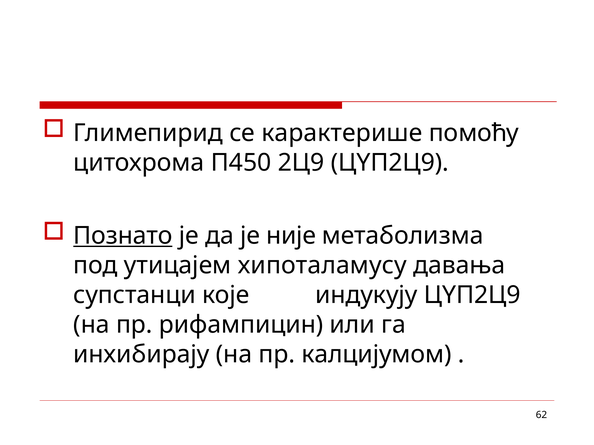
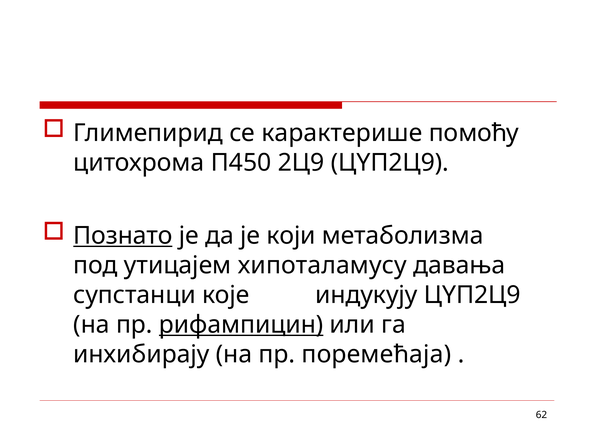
није: није -> који
рифампицин underline: none -> present
калцијумом: калцијумом -> поремећаја
